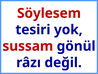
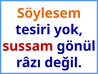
Söylesem colour: red -> orange
